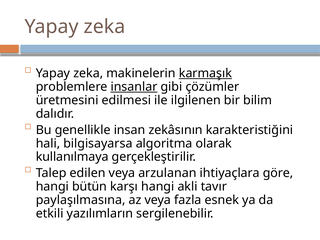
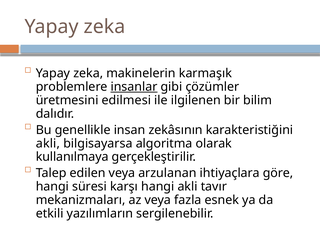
karmaşık underline: present -> none
hali at (48, 143): hali -> akli
bütün: bütün -> süresi
paylaşılmasına: paylaşılmasına -> mekanizmaları
